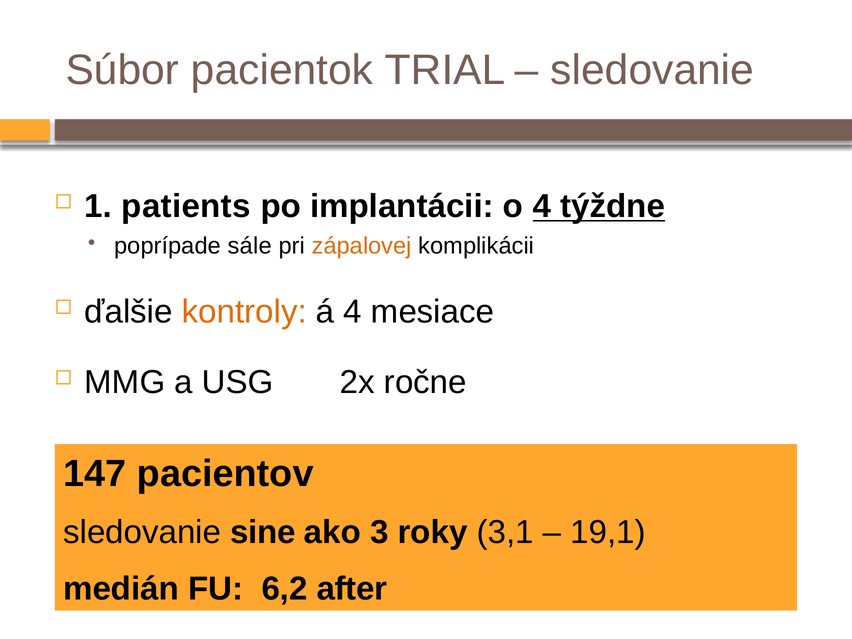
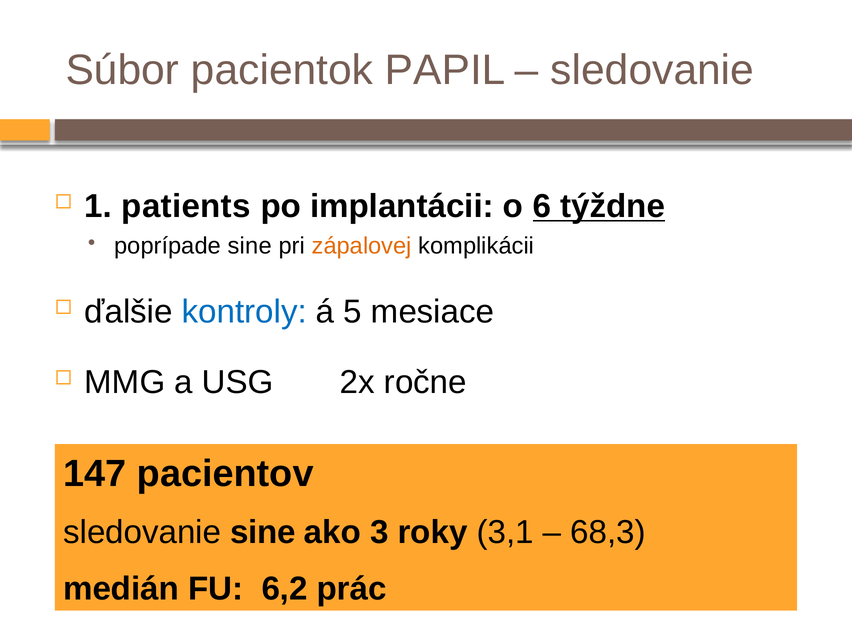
TRIAL: TRIAL -> PAPIL
o 4: 4 -> 6
poprípade sále: sále -> sine
kontroly colour: orange -> blue
á 4: 4 -> 5
19,1: 19,1 -> 68,3
after: after -> prác
